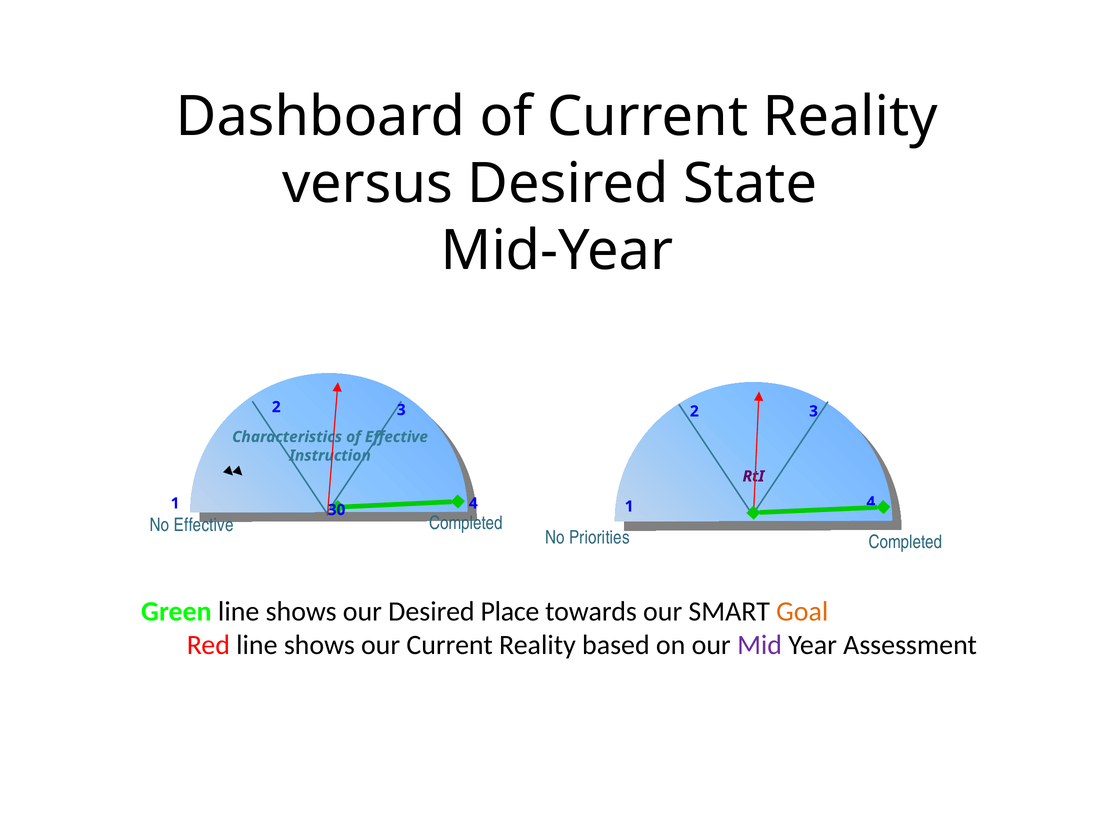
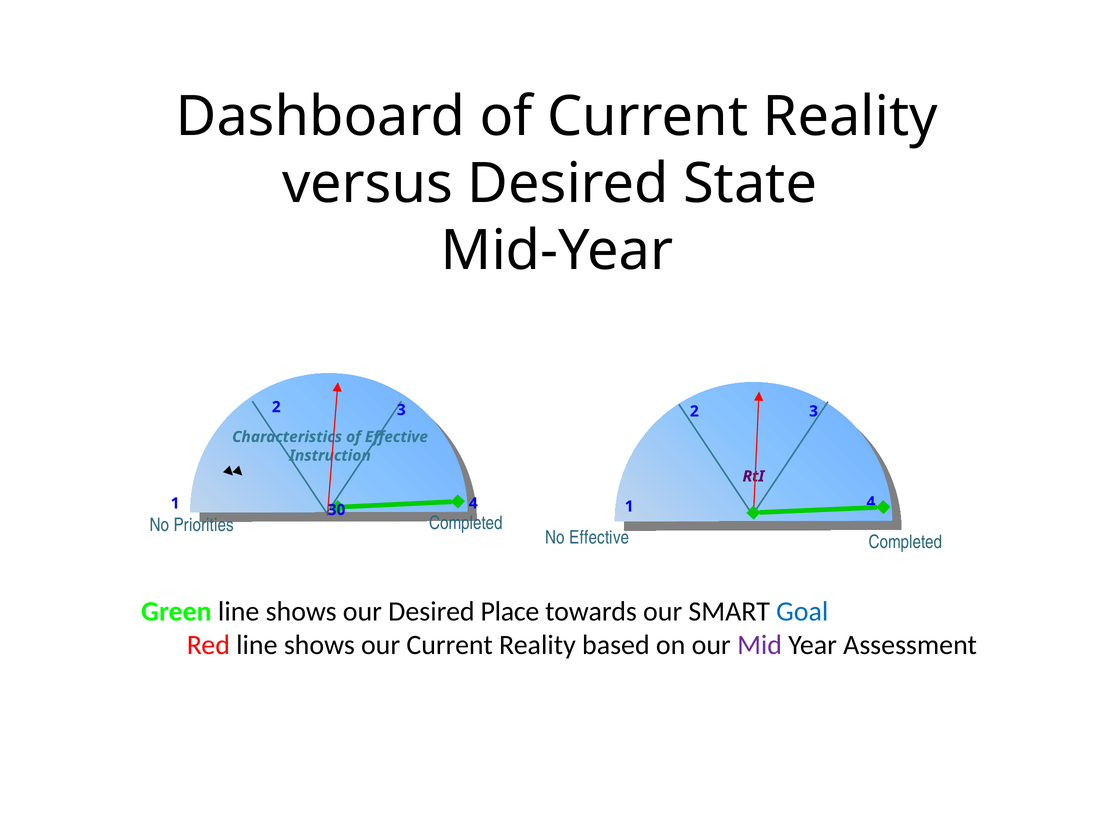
No Effective: Effective -> Priorities
No Priorities: Priorities -> Effective
Goal colour: orange -> blue
